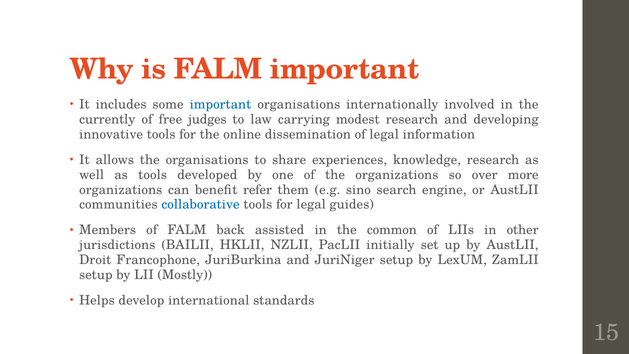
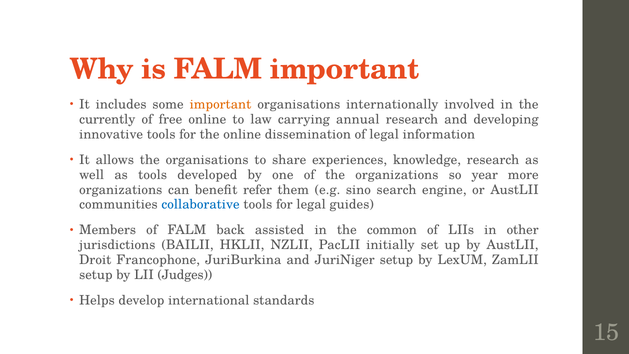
important at (220, 104) colour: blue -> orange
free judges: judges -> online
modest: modest -> annual
over: over -> year
Mostly: Mostly -> Judges
